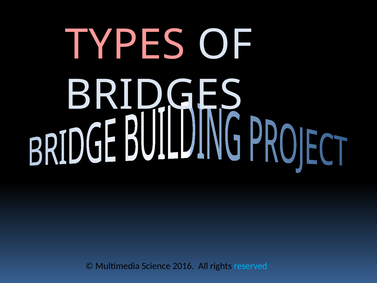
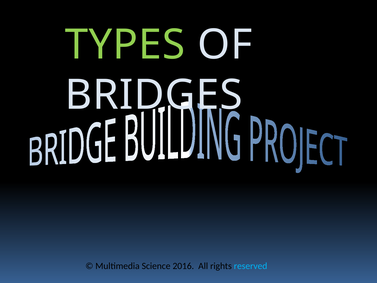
TYPES colour: pink -> light green
